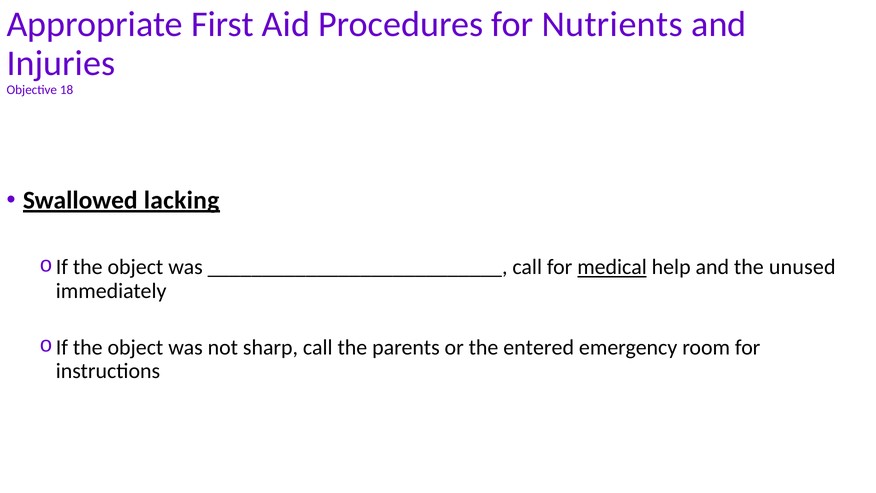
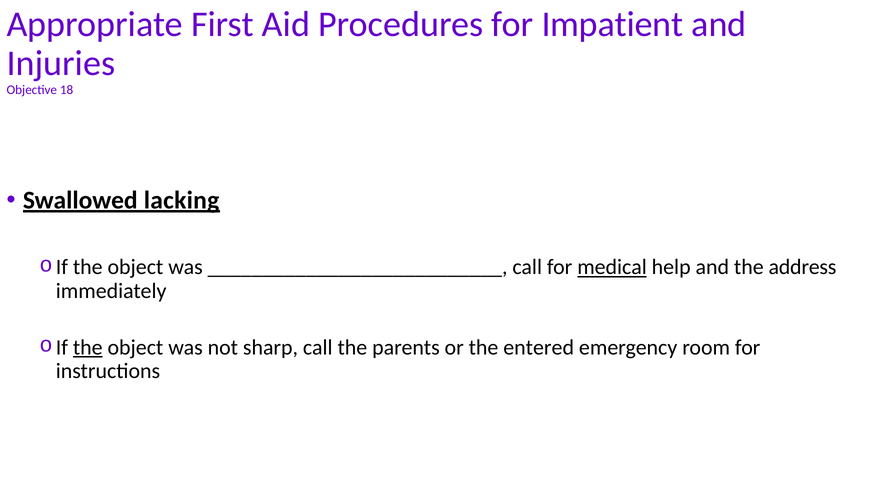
Nutrients: Nutrients -> Impatient
unused: unused -> address
the at (88, 347) underline: none -> present
